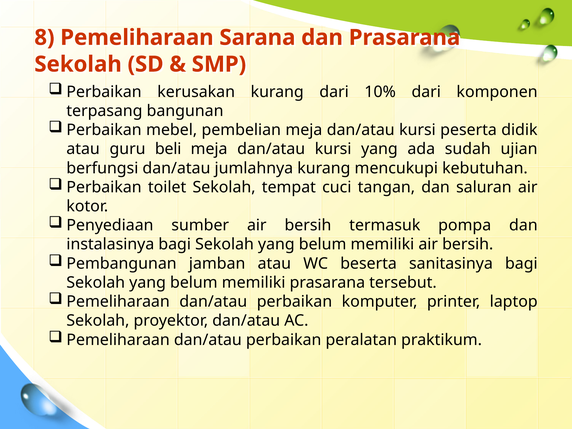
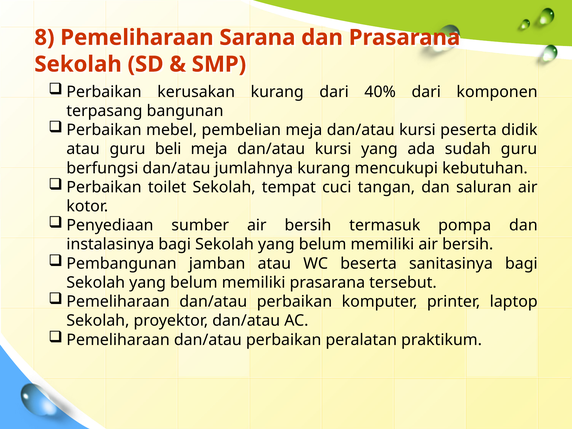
10%: 10% -> 40%
sudah ujian: ujian -> guru
